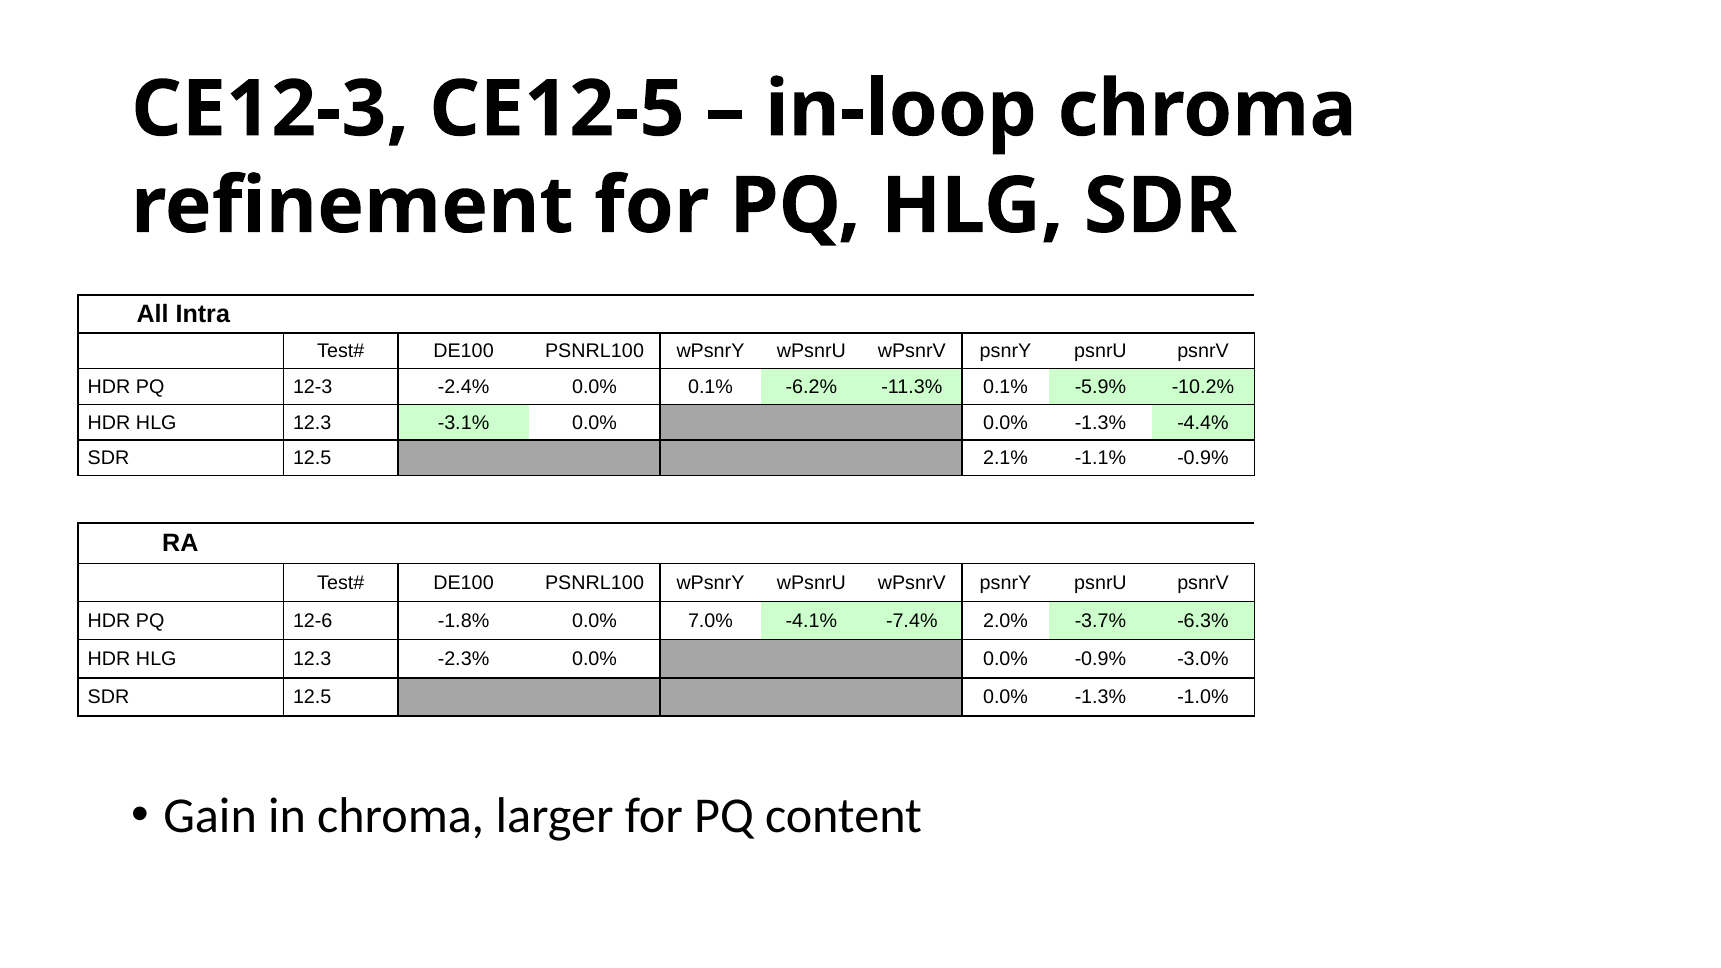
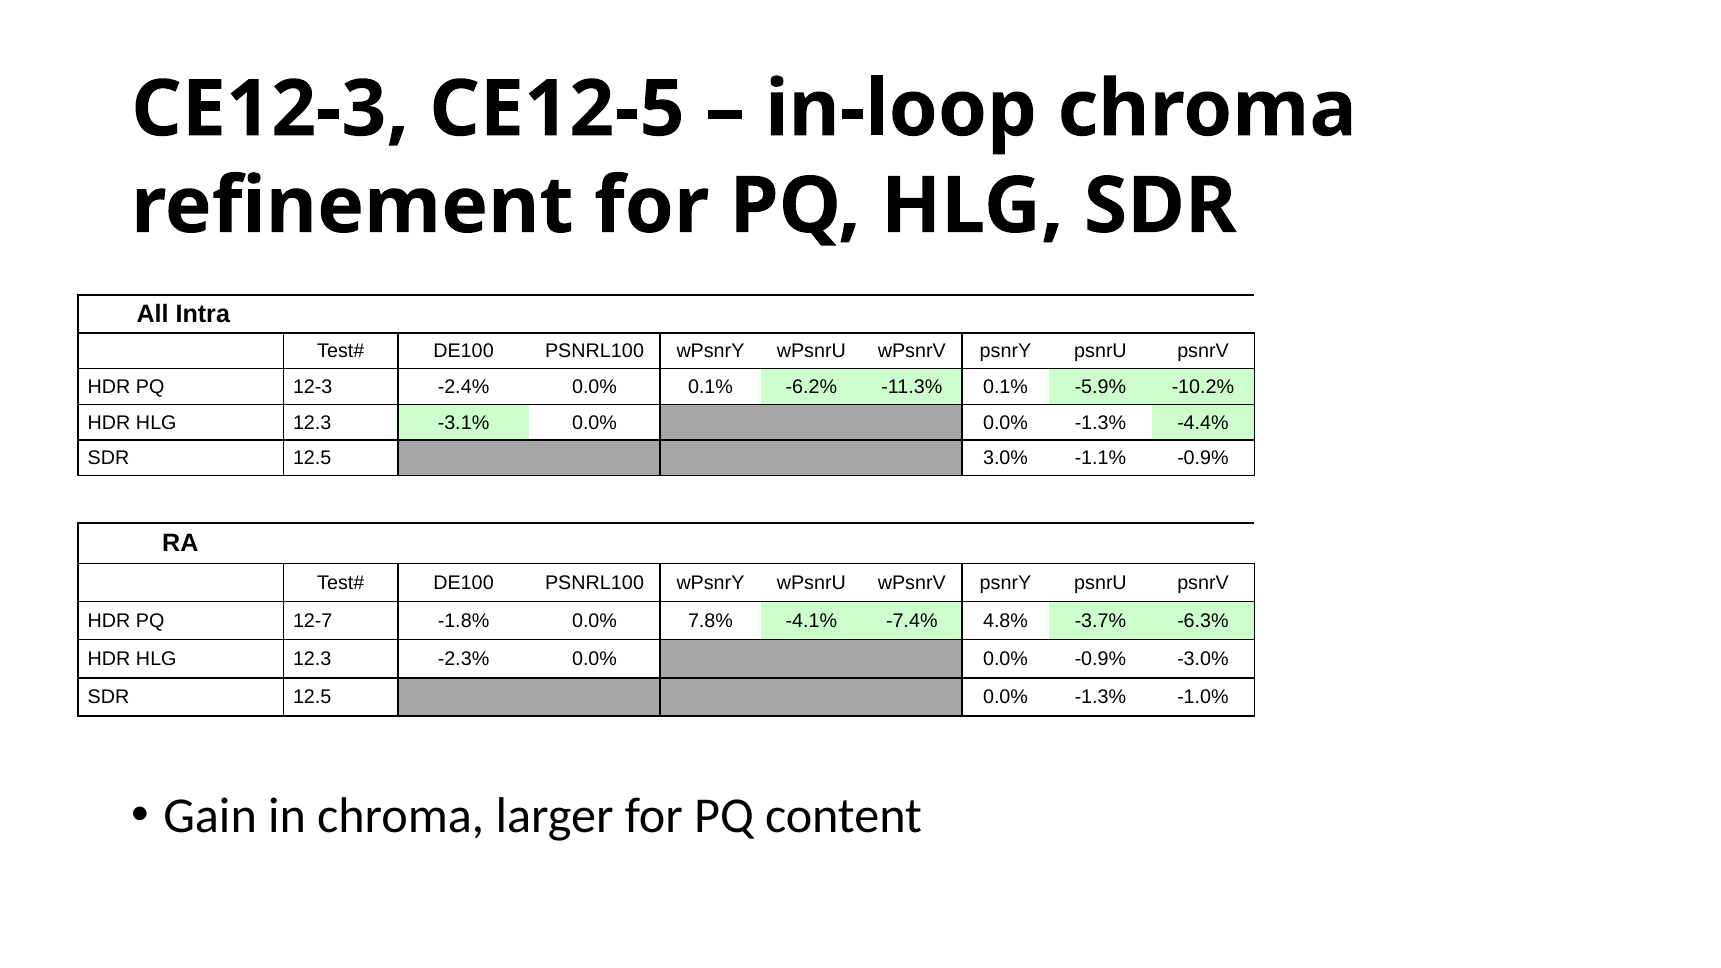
2.1%: 2.1% -> 3.0%
12-6: 12-6 -> 12-7
7.0%: 7.0% -> 7.8%
2.0%: 2.0% -> 4.8%
